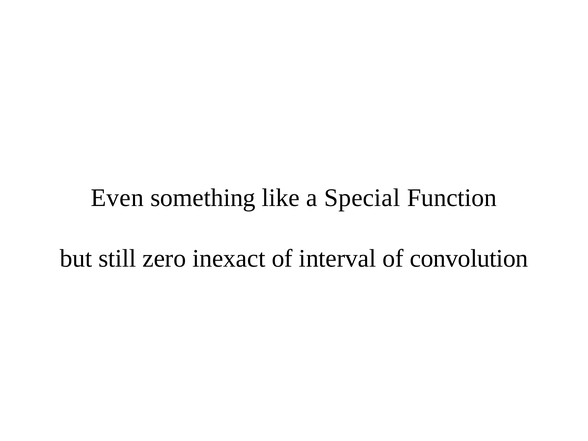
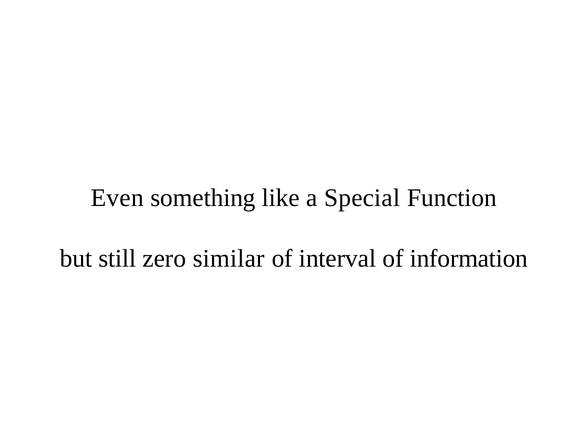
inexact: inexact -> similar
convolution: convolution -> information
